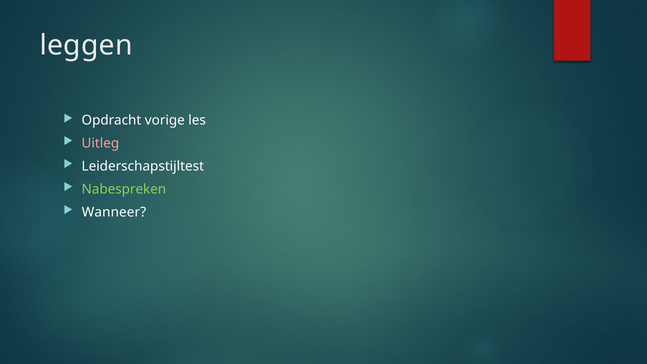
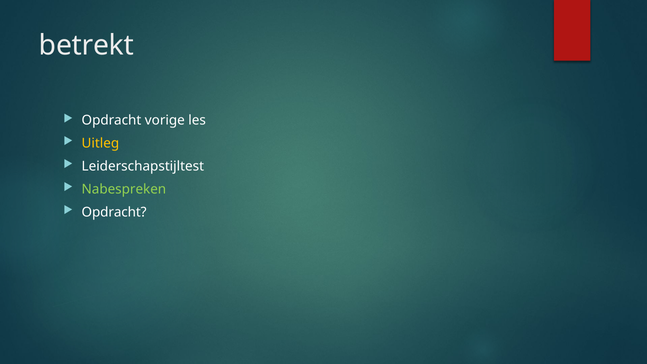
leggen: leggen -> betrekt
Uitleg colour: pink -> yellow
Wanneer at (114, 212): Wanneer -> Opdracht
